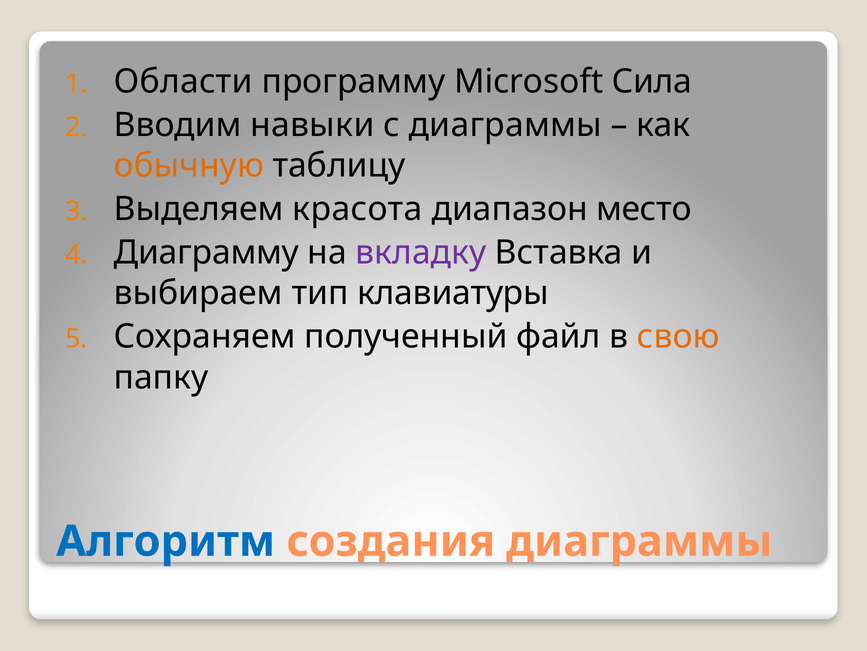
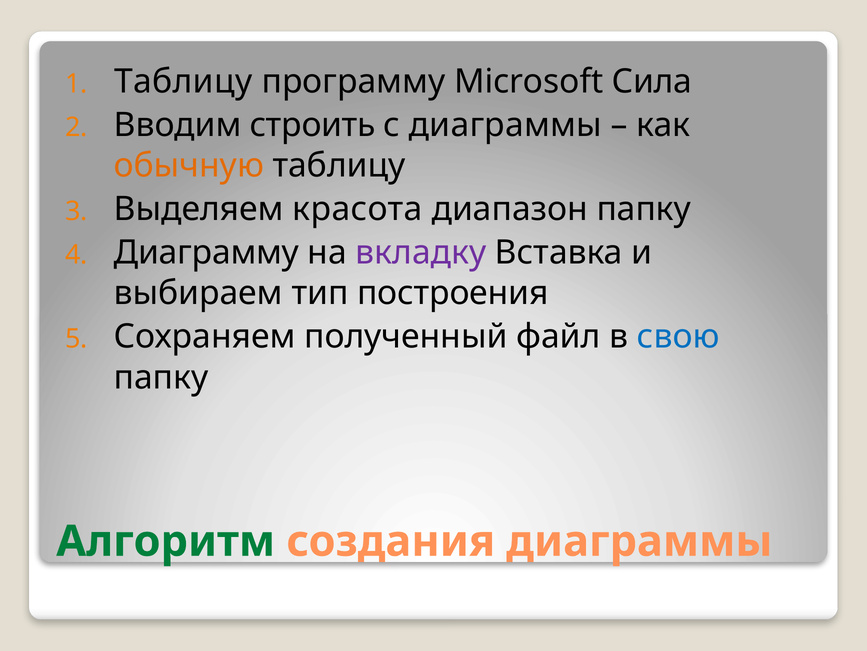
Области at (183, 82): Области -> Таблицу
навыки: навыки -> строить
диапазон место: место -> папку
клавиатуры: клавиатуры -> построения
свою colour: orange -> blue
Алгоритм colour: blue -> green
